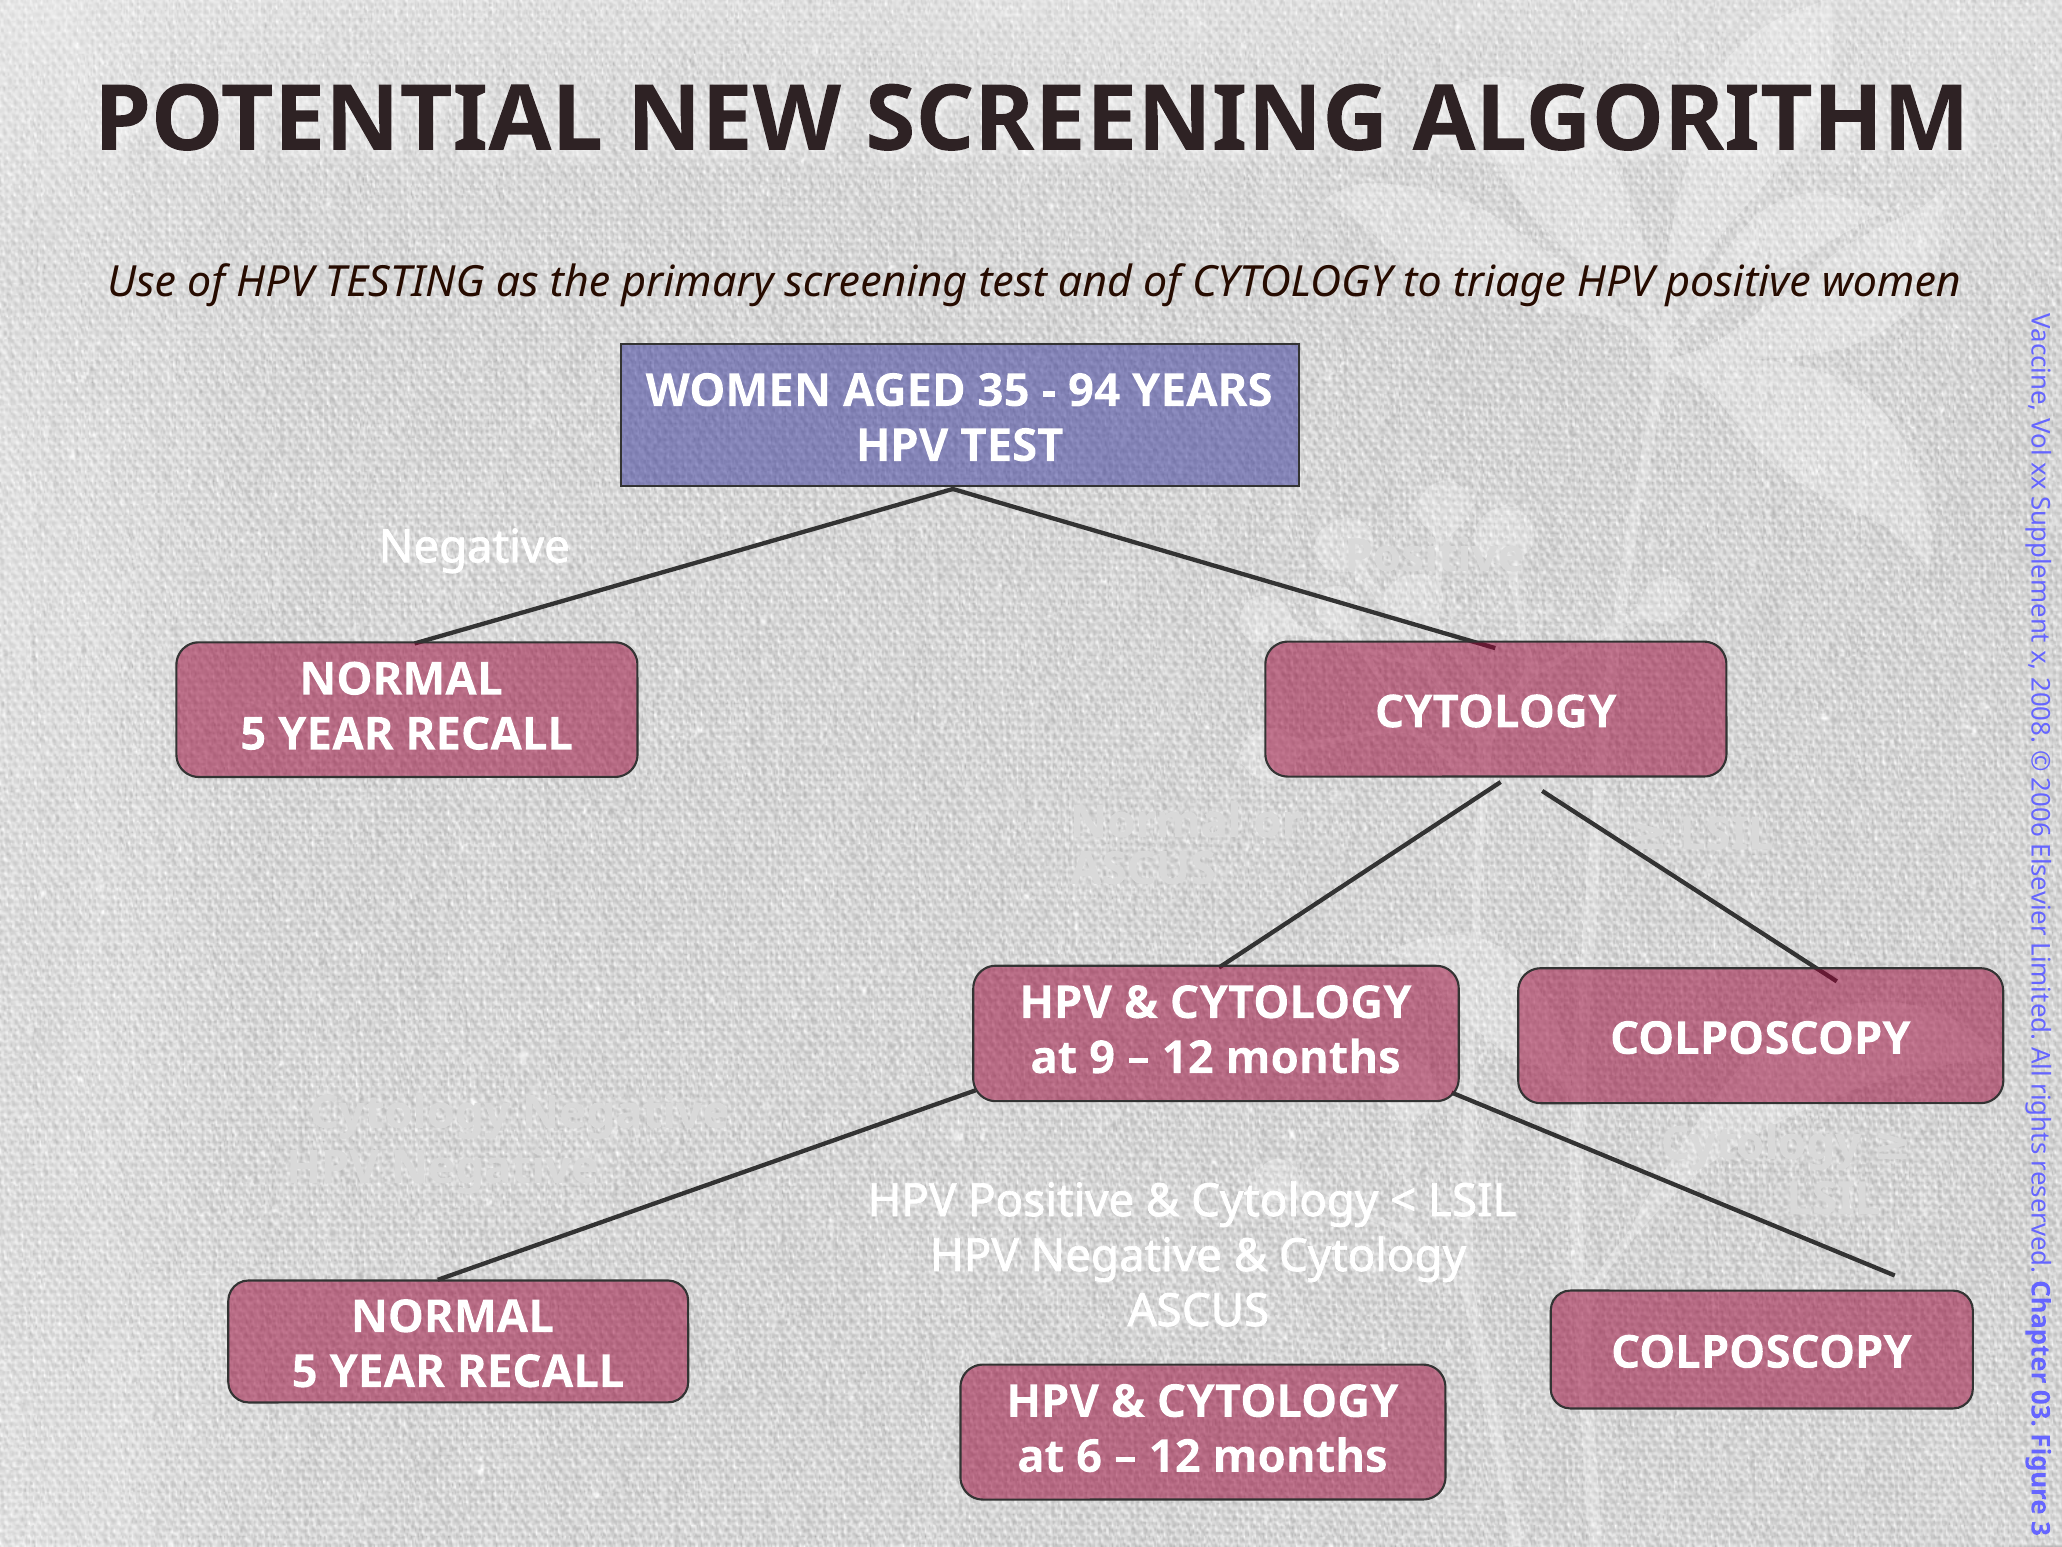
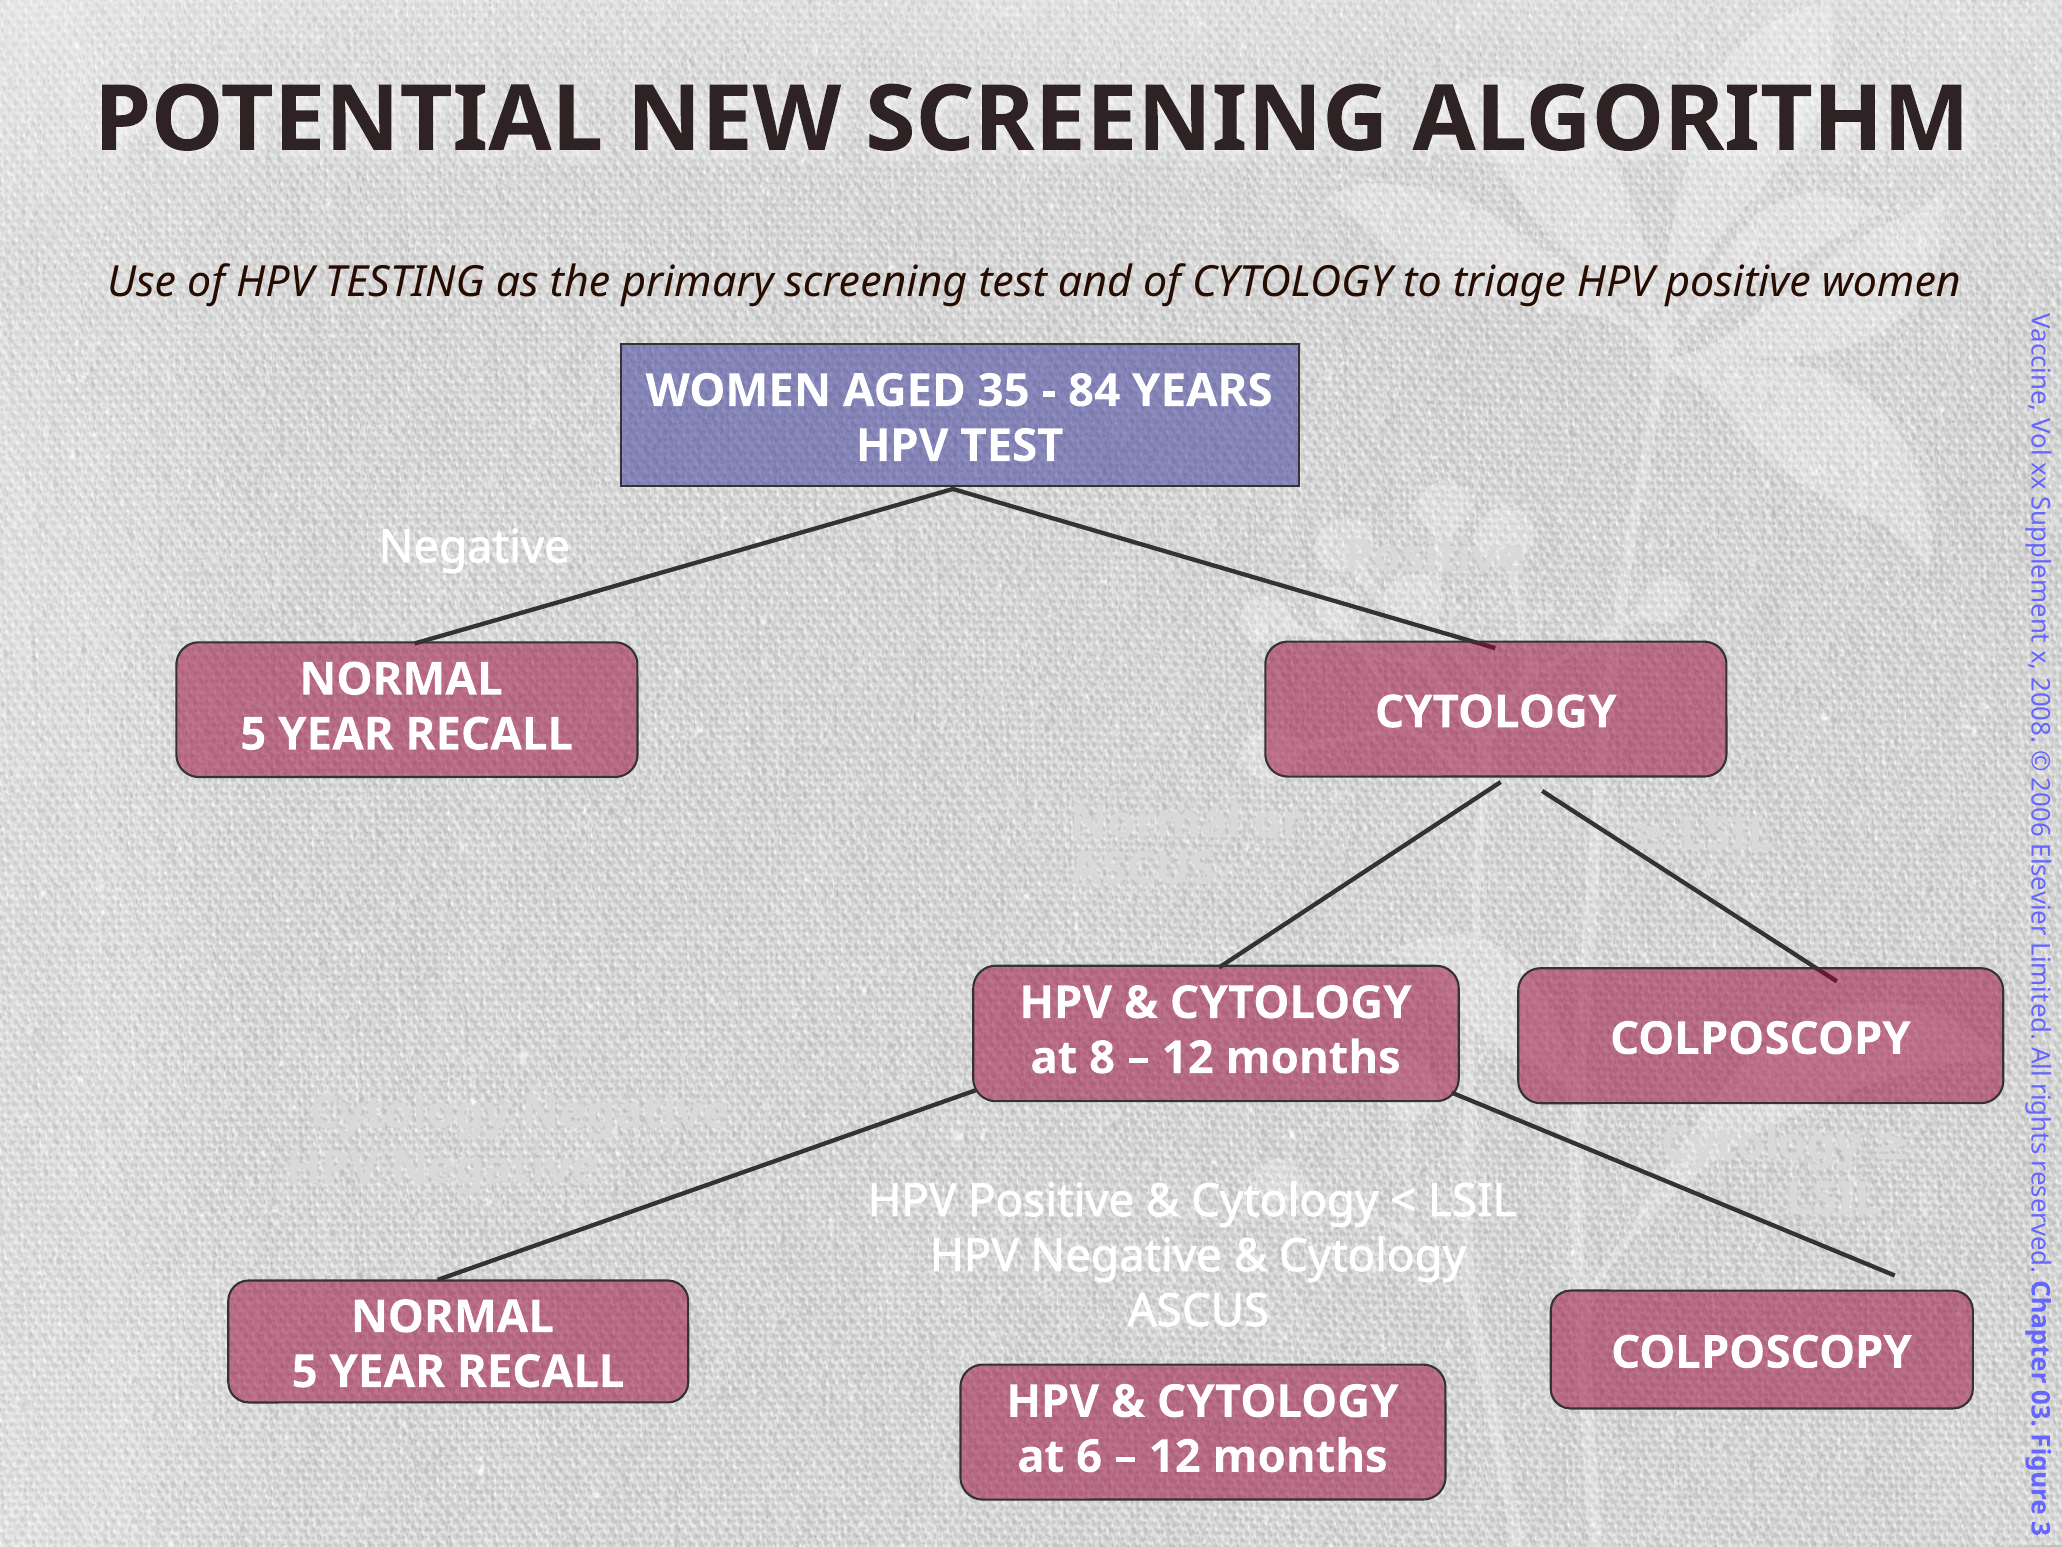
94: 94 -> 84
at 9: 9 -> 8
